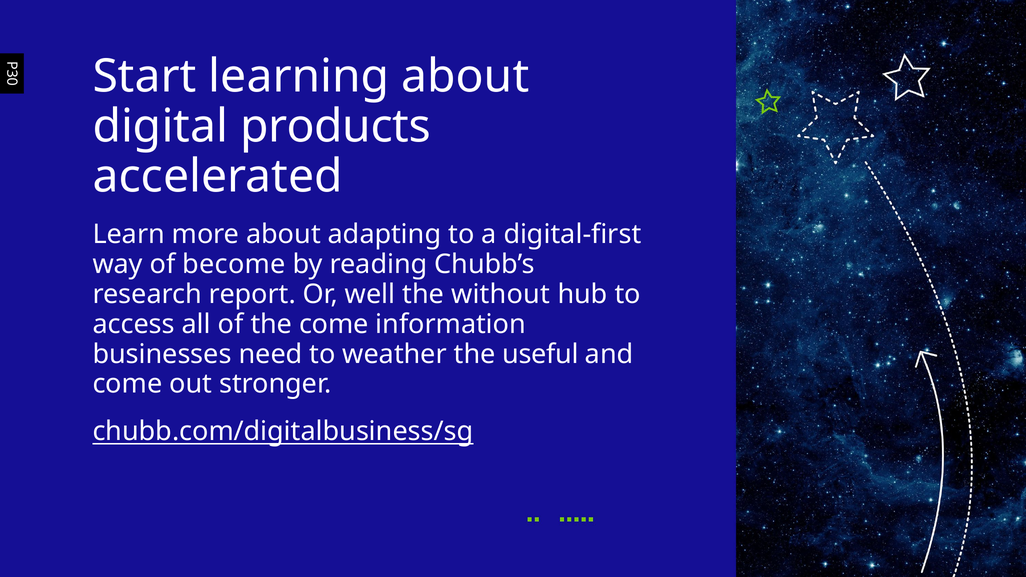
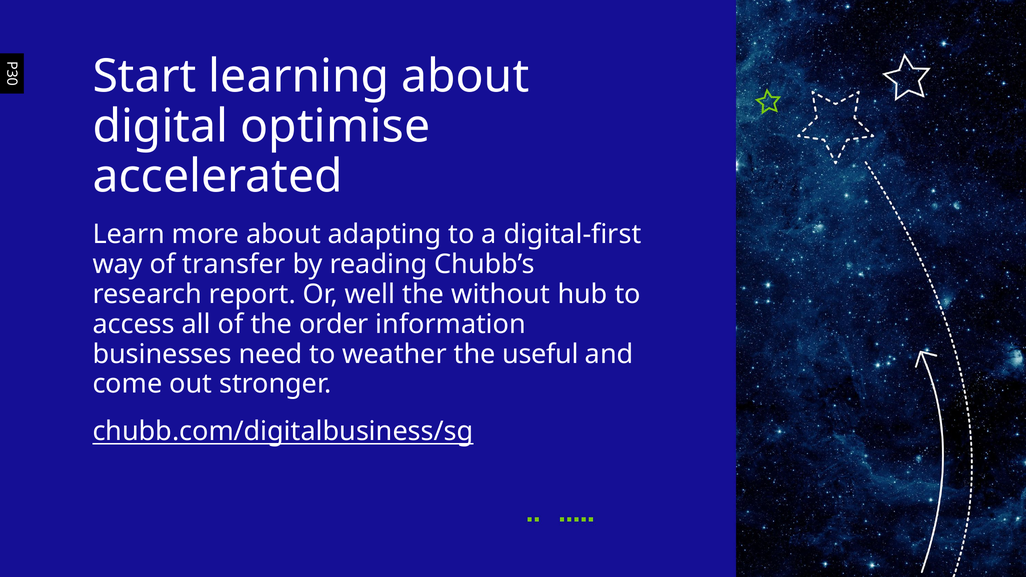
products: products -> optimise
become: become -> transfer
the come: come -> order
